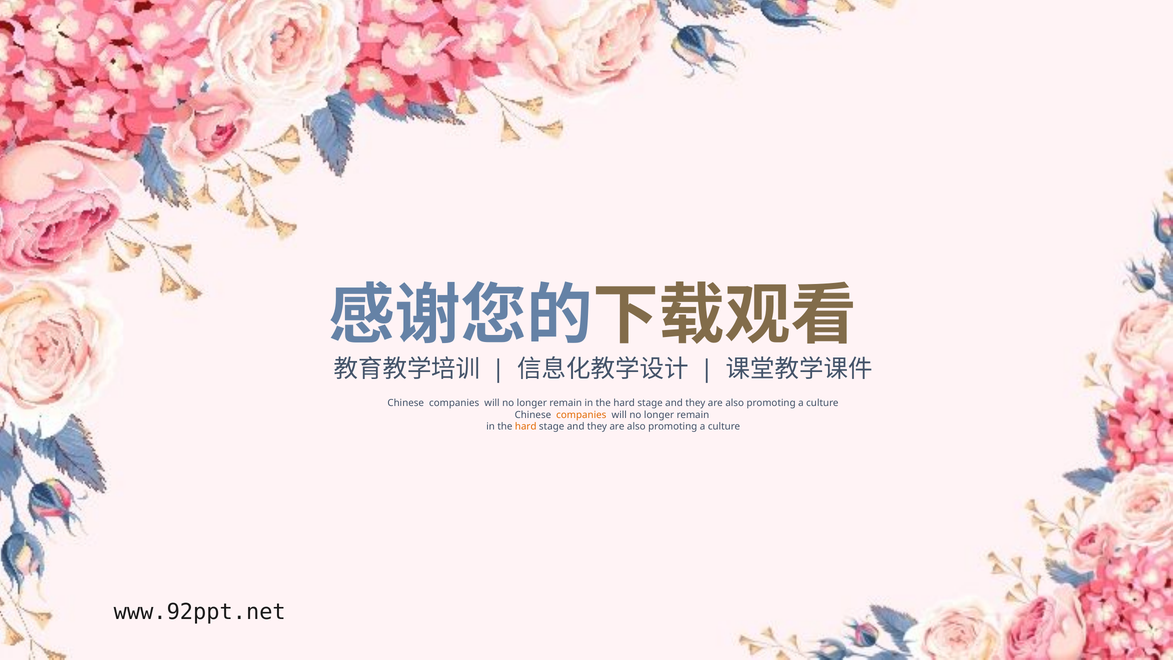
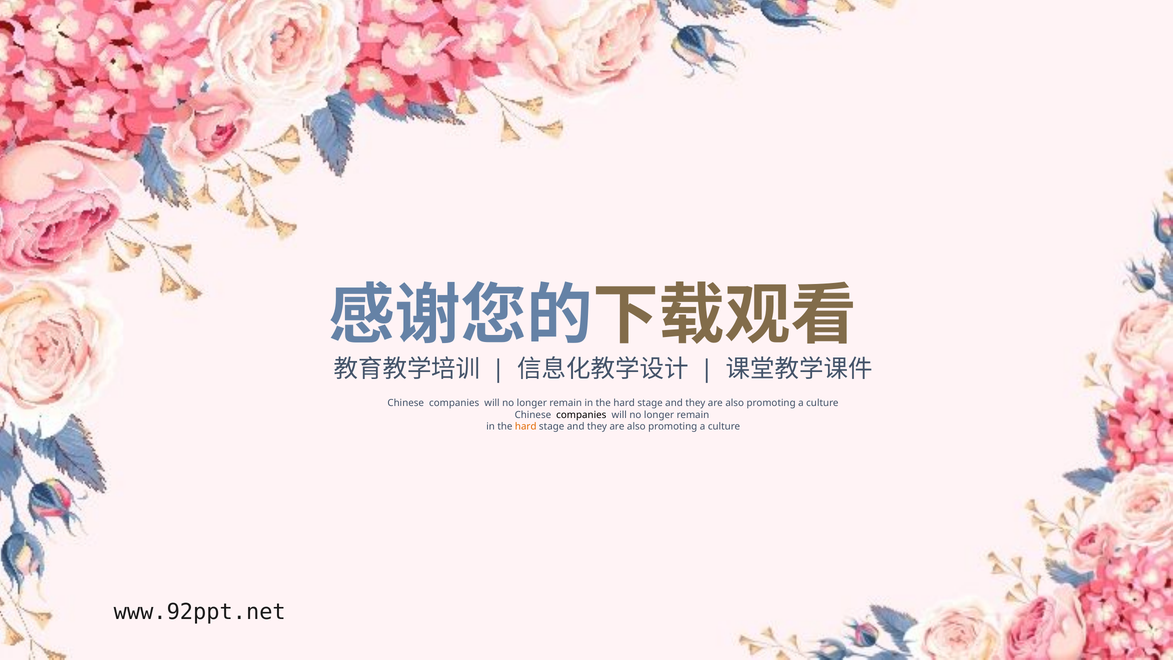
companies at (581, 415) colour: orange -> black
